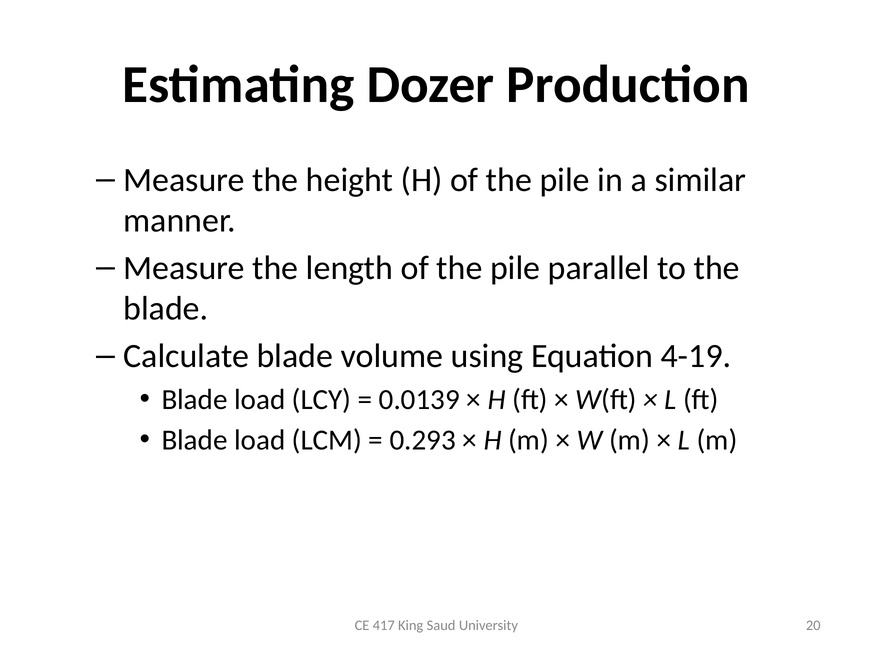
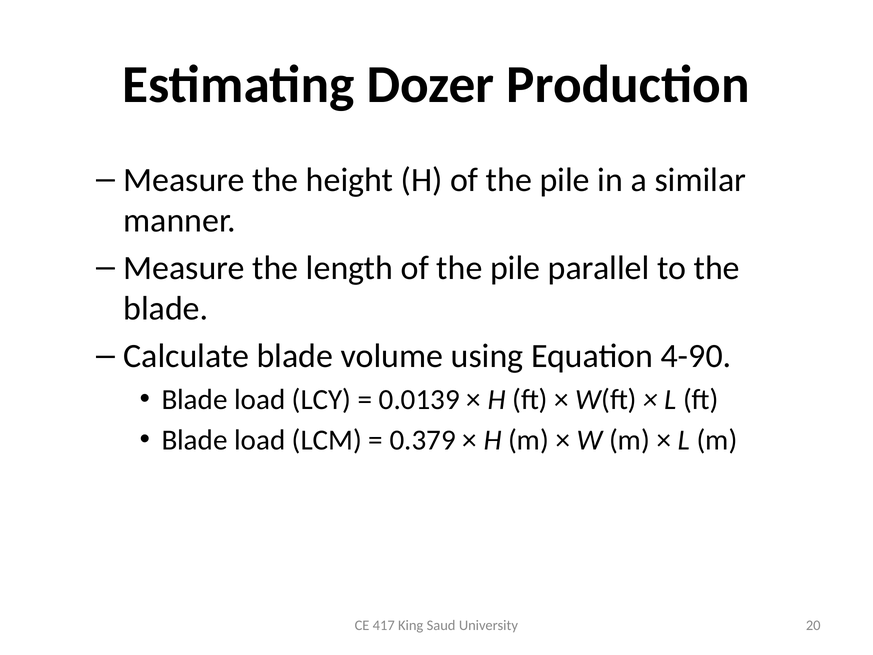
4-19: 4-19 -> 4-90
0.293: 0.293 -> 0.379
